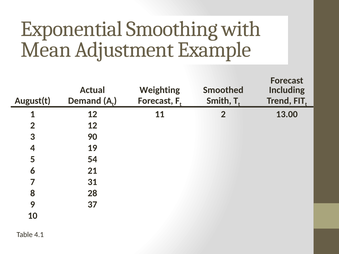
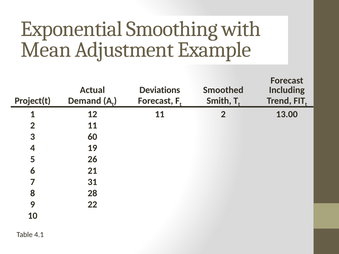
Weighting: Weighting -> Deviations
August(t: August(t -> Project(t
2 12: 12 -> 11
90: 90 -> 60
54: 54 -> 26
37: 37 -> 22
